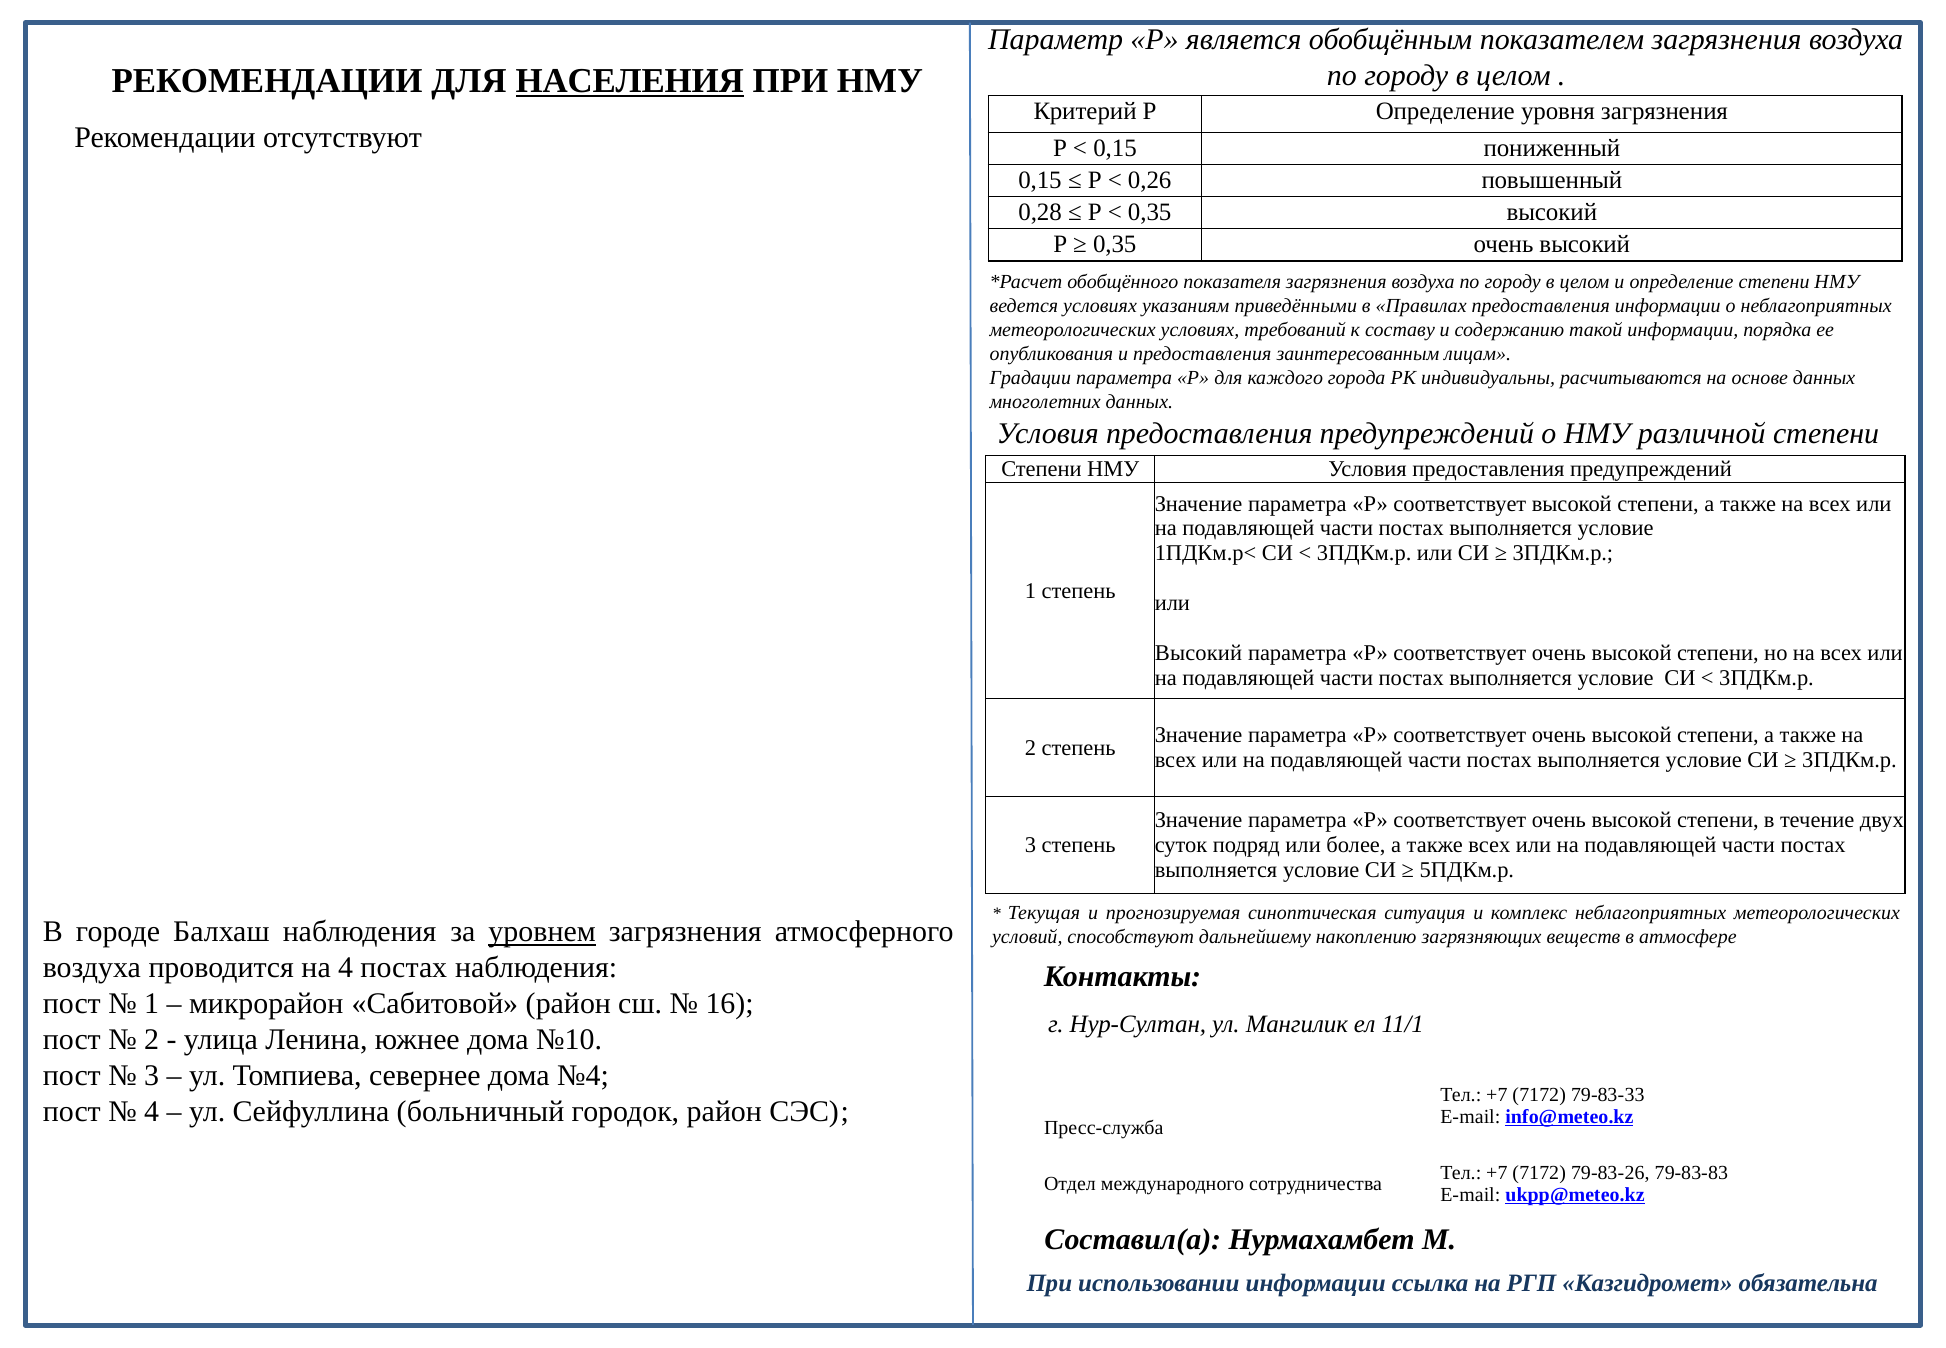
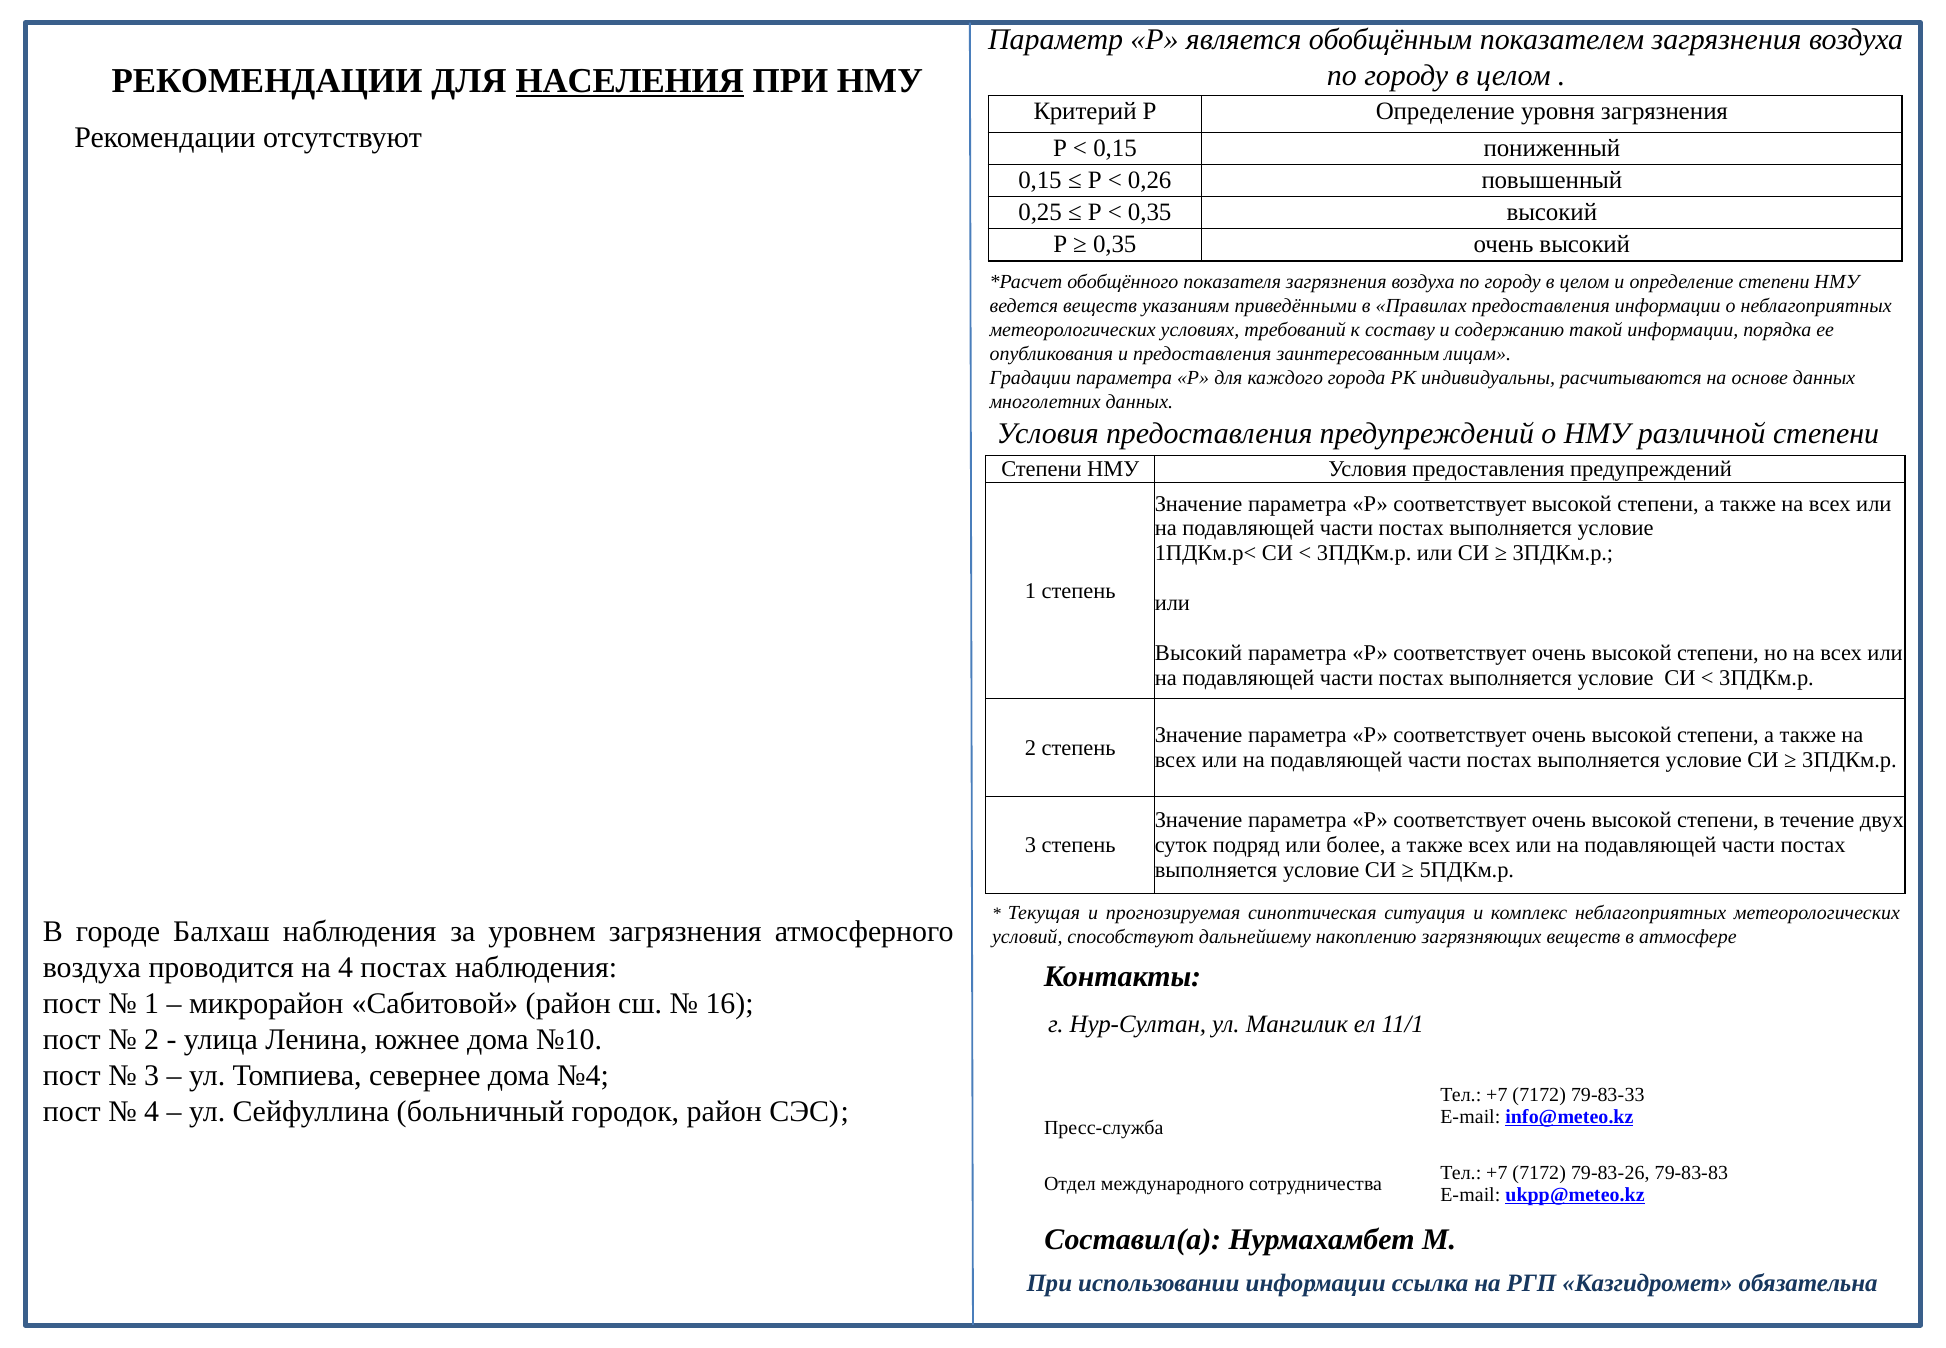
0,28: 0,28 -> 0,25
ведется условиях: условиях -> веществ
уровнем underline: present -> none
